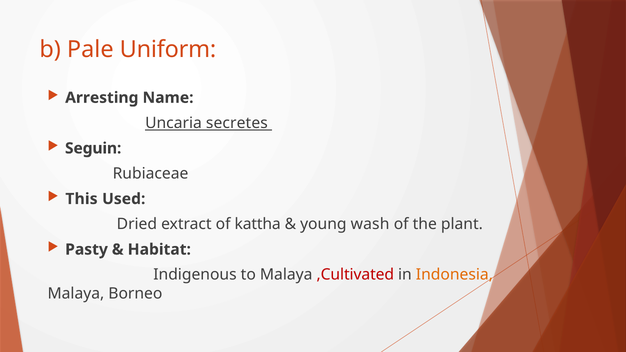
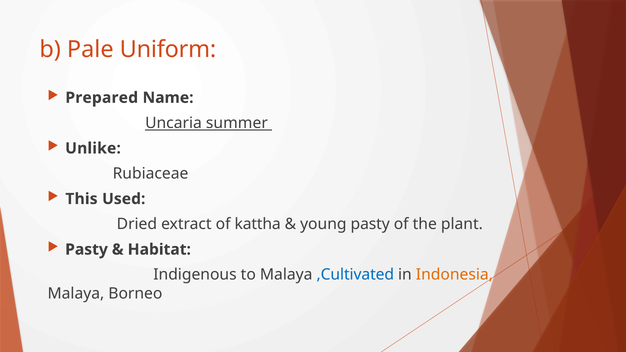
Arresting: Arresting -> Prepared
secretes: secretes -> summer
Seguin: Seguin -> Unlike
young wash: wash -> pasty
,Cultivated colour: red -> blue
